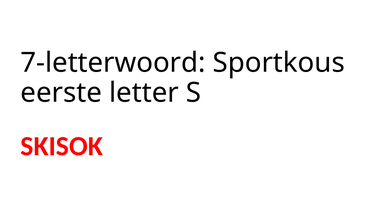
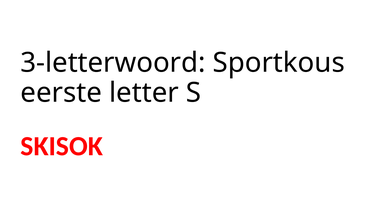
7-letterwoord: 7-letterwoord -> 3-letterwoord
